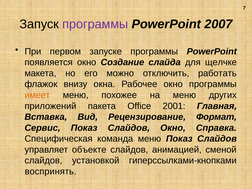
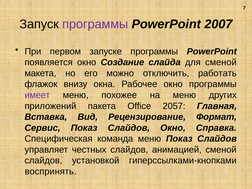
для щелчке: щелчке -> сменой
имеет colour: orange -> purple
2001: 2001 -> 2057
объекте: объекте -> честных
